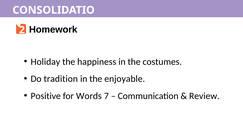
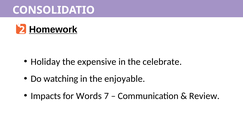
Homework underline: none -> present
happiness: happiness -> expensive
costumes: costumes -> celebrate
tradition: tradition -> watching
Positive: Positive -> Impacts
